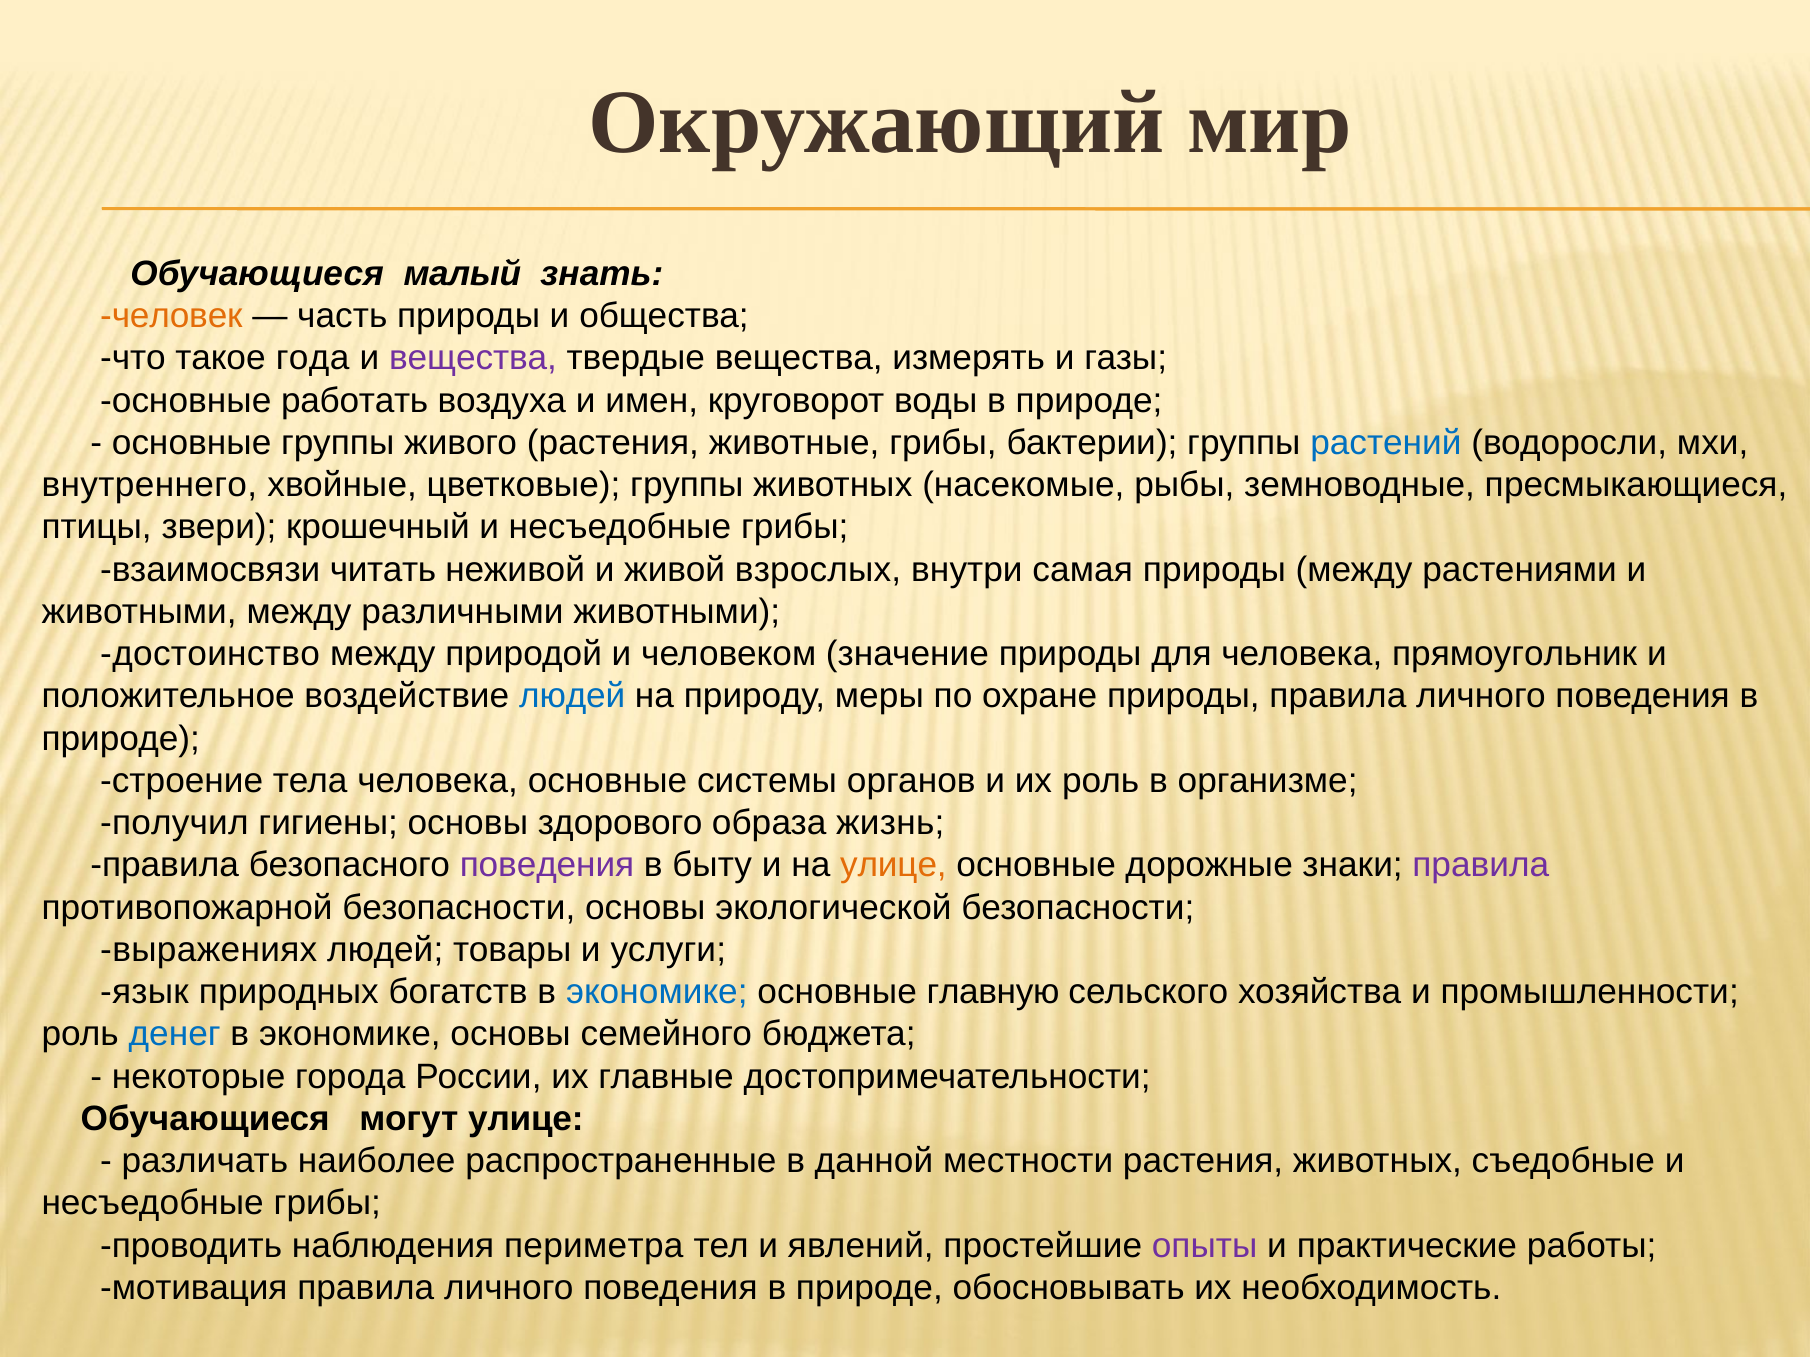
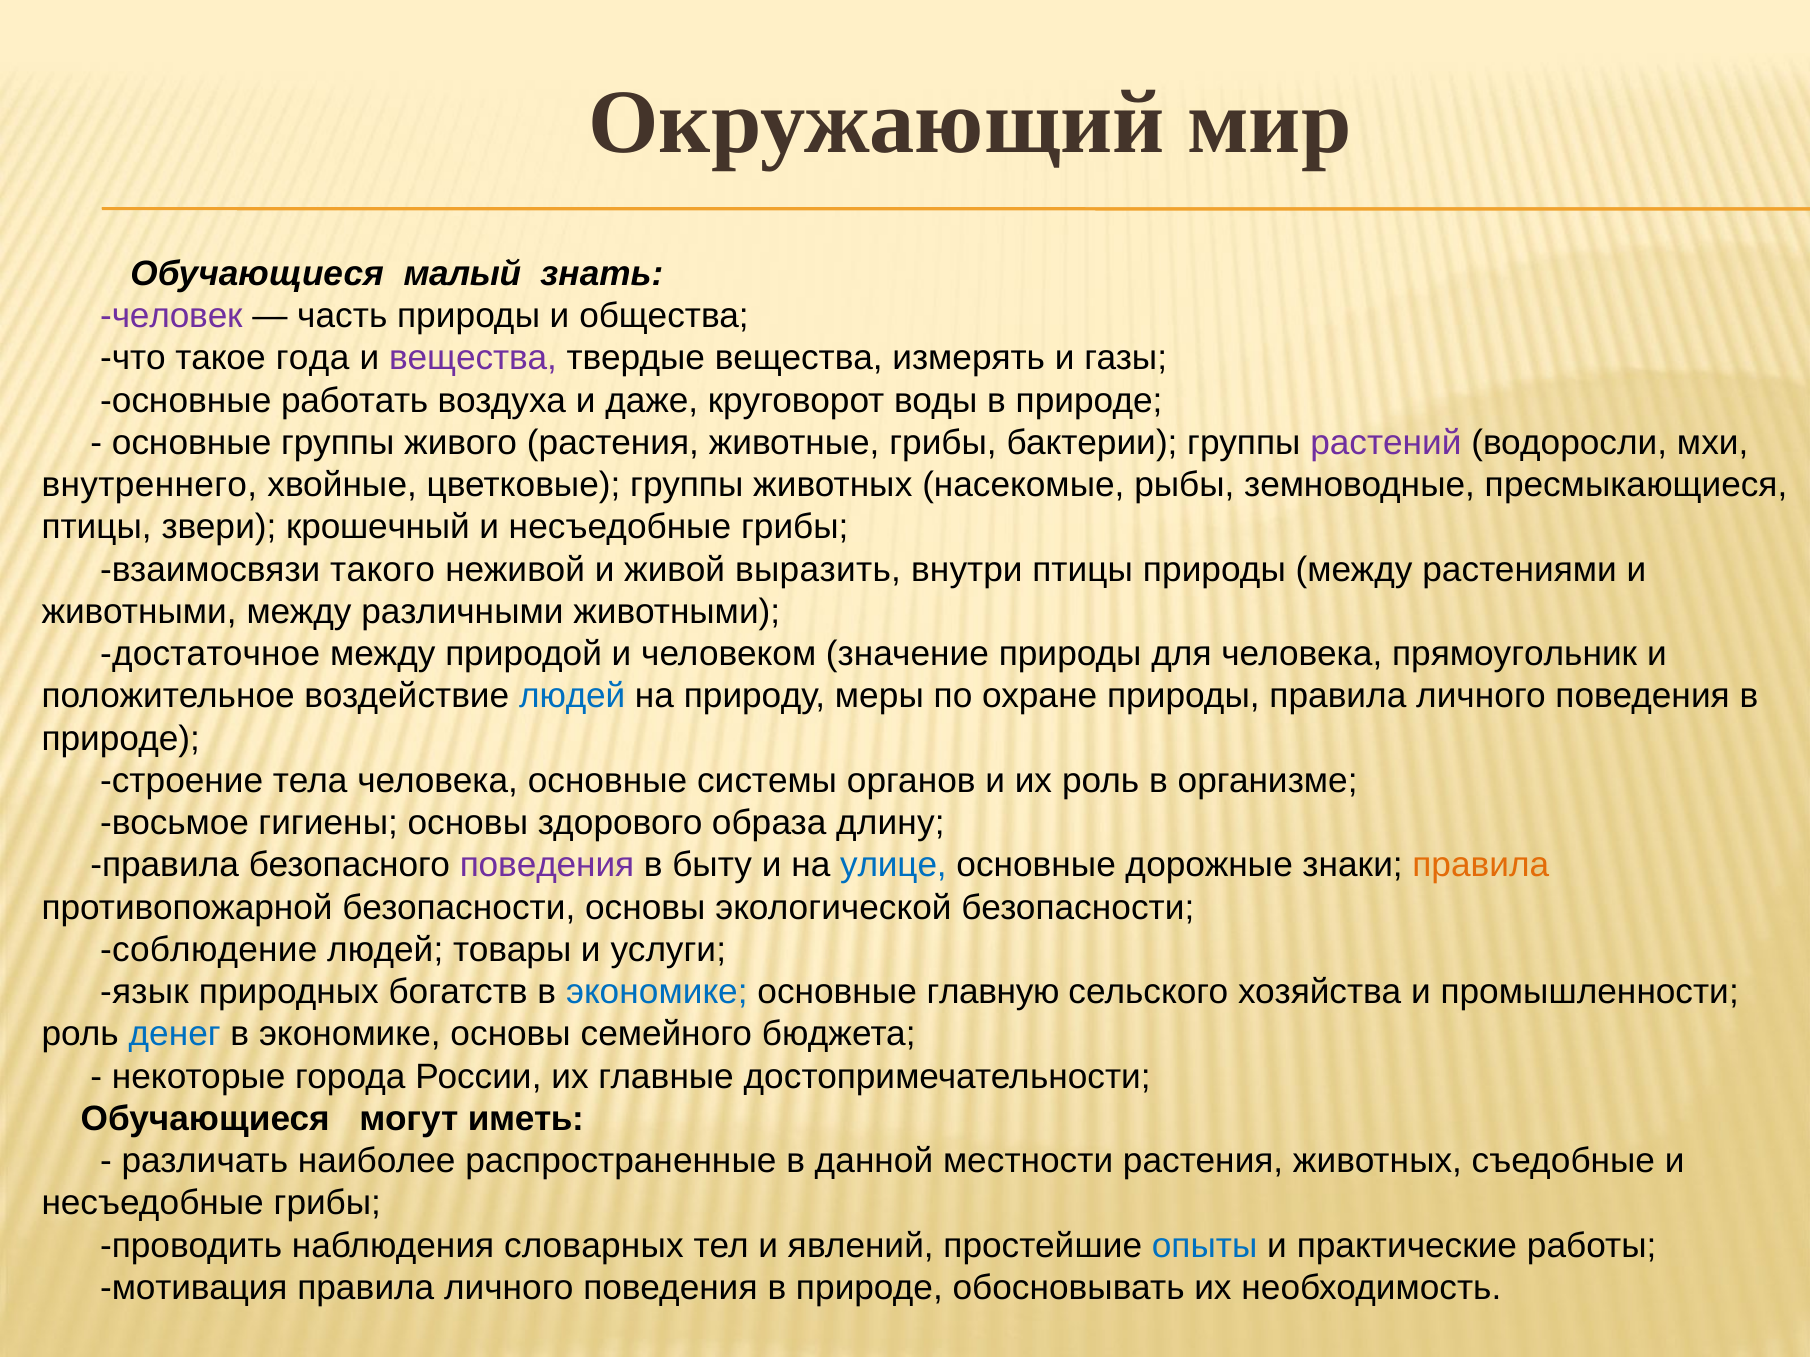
человек colour: orange -> purple
имен: имен -> даже
растений colour: blue -> purple
читать: читать -> такого
взрослых: взрослых -> выразить
внутри самая: самая -> птицы
достоинство: достоинство -> достаточное
получил: получил -> восьмое
жизнь: жизнь -> длину
улице at (893, 866) colour: orange -> blue
правила at (1481, 866) colour: purple -> orange
выражениях: выражениях -> соблюдение
могут улице: улице -> иметь
периметра: периметра -> словарных
опыты colour: purple -> blue
